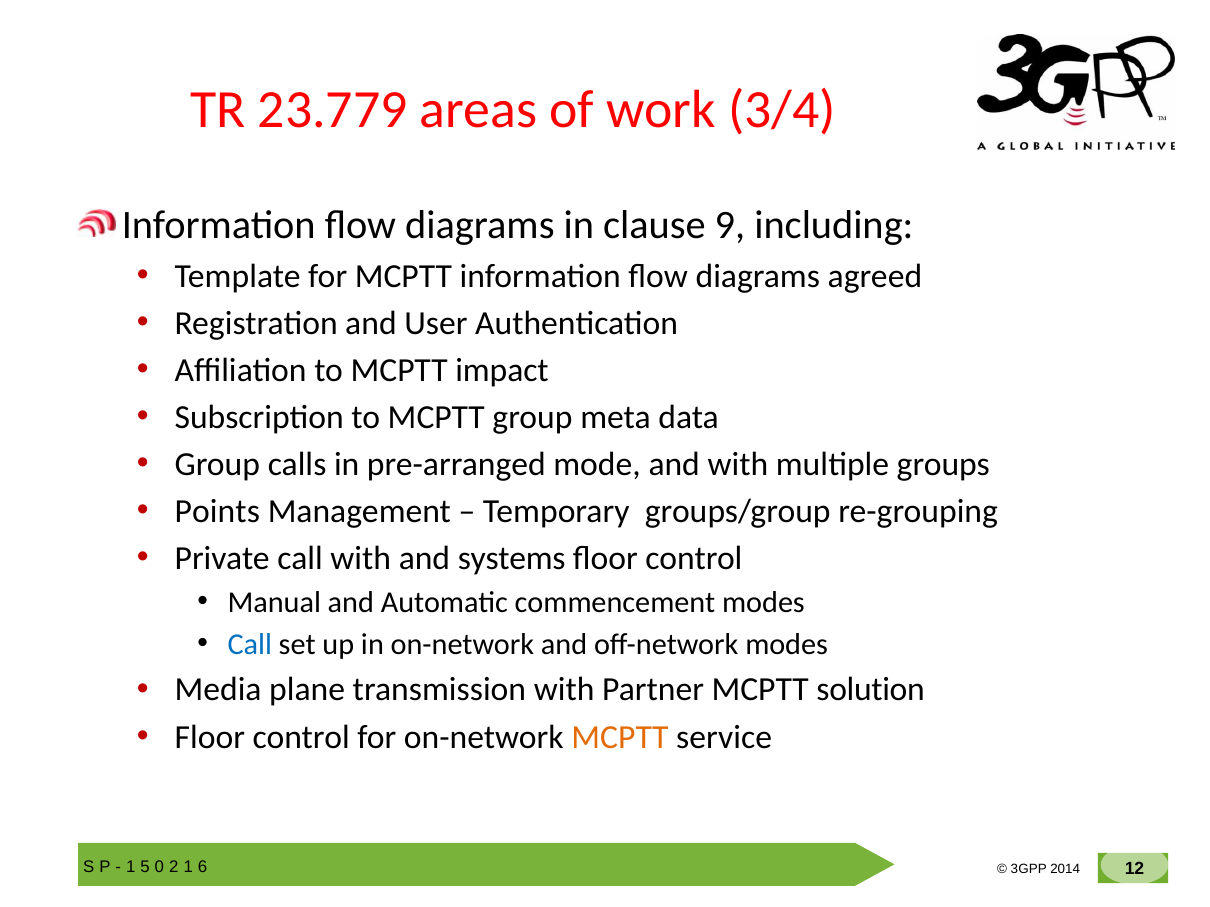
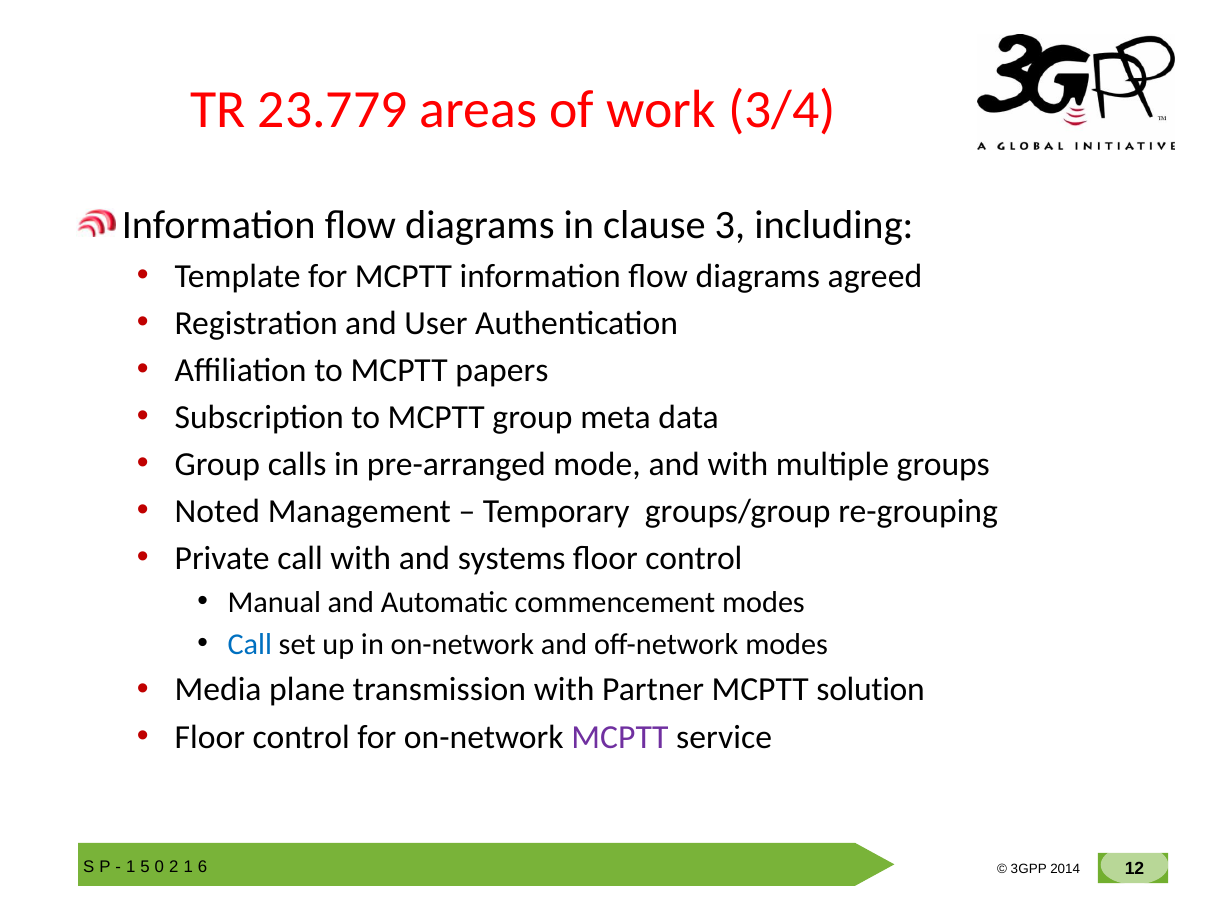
9: 9 -> 3
impact: impact -> papers
Points: Points -> Noted
MCPTT at (620, 737) colour: orange -> purple
